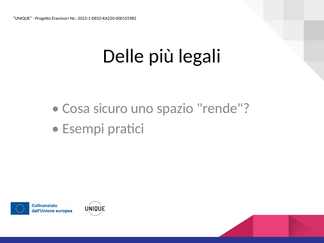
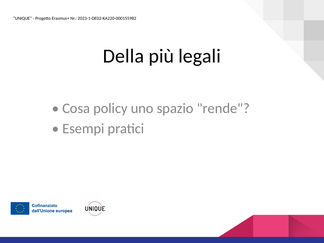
Delle: Delle -> Della
sicuro: sicuro -> policy
